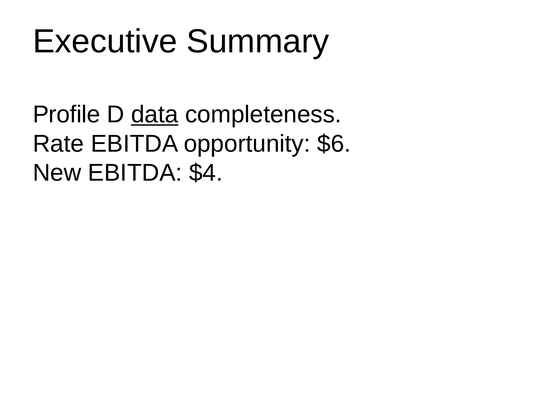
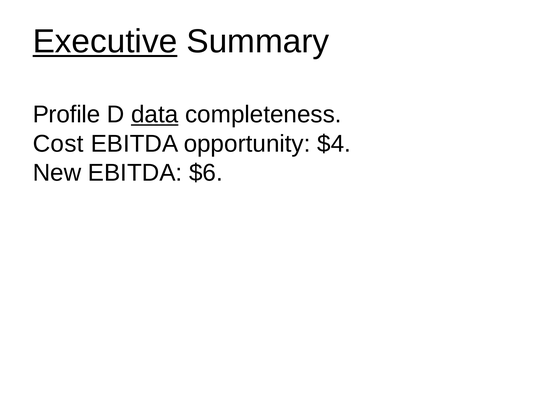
Executive underline: none -> present
Rate: Rate -> Cost
$6: $6 -> $4
$4: $4 -> $6
